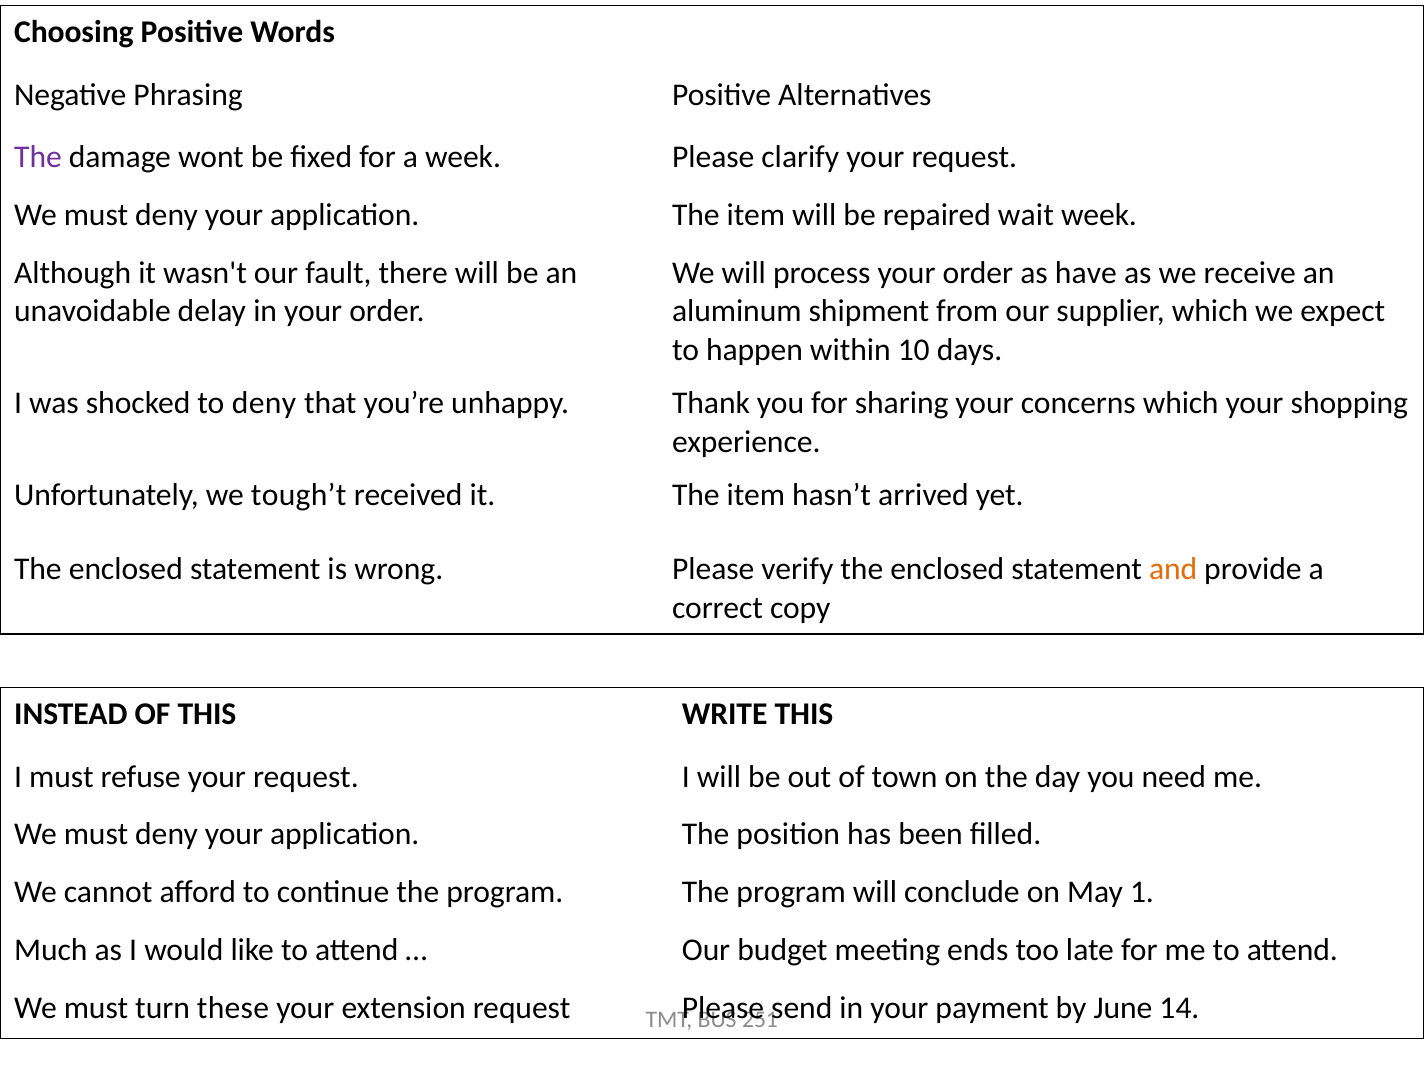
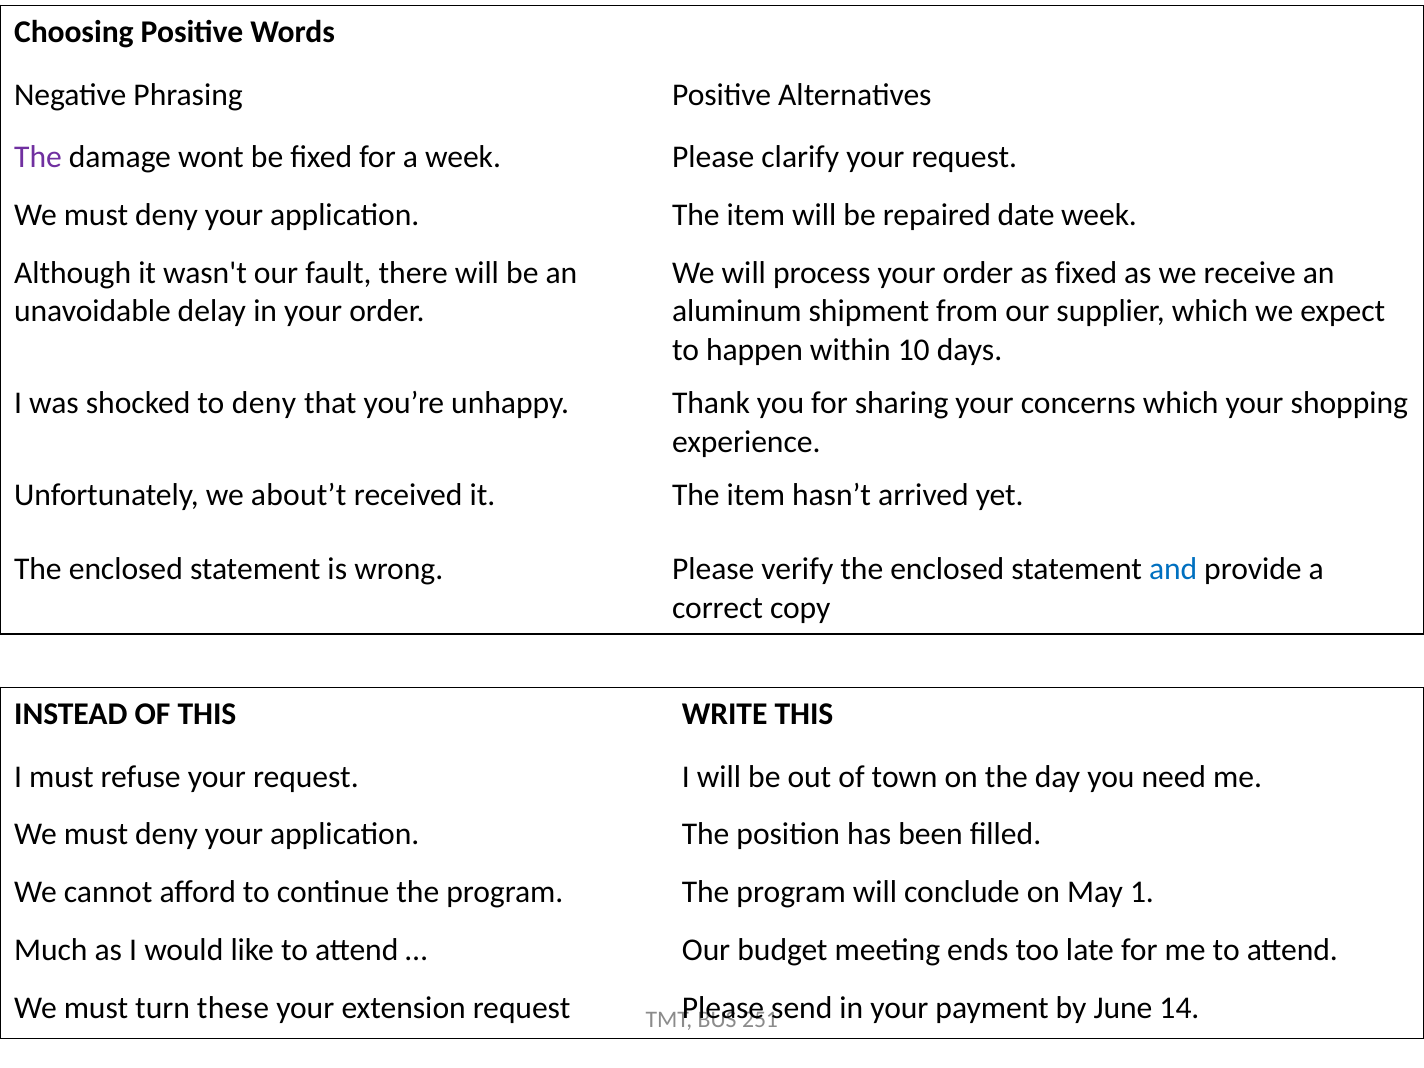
wait: wait -> date
as have: have -> fixed
tough’t: tough’t -> about’t
and colour: orange -> blue
